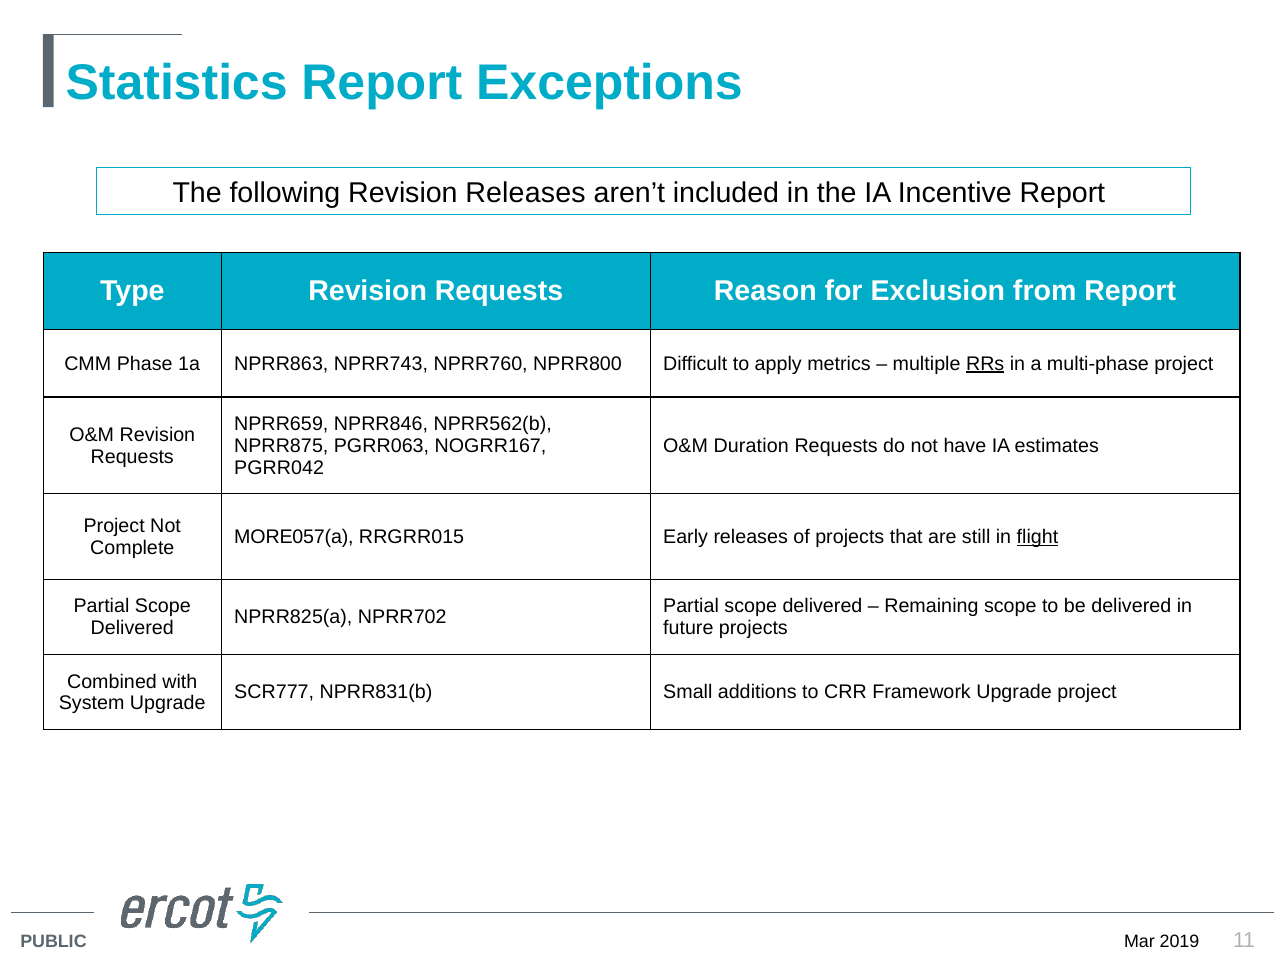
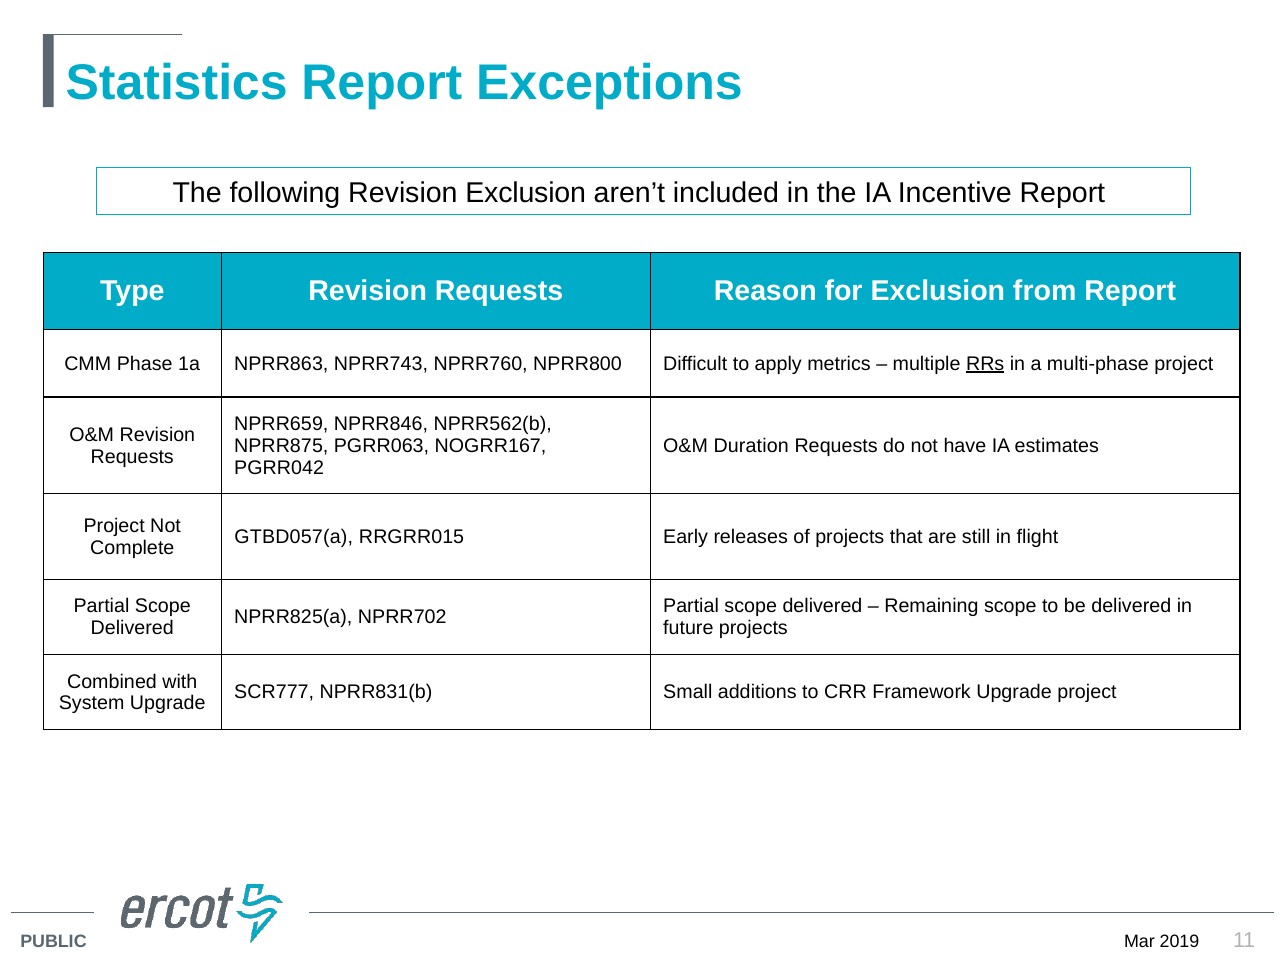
Revision Releases: Releases -> Exclusion
MORE057(a: MORE057(a -> GTBD057(a
flight underline: present -> none
